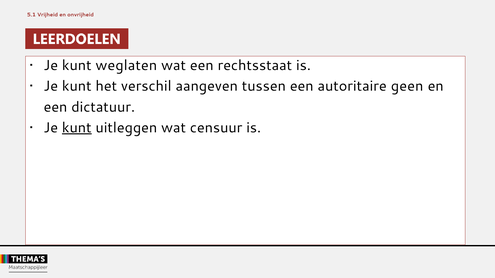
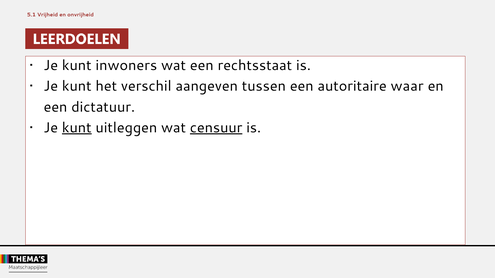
weglaten: weglaten -> inwoners
geen: geen -> waar
censuur underline: none -> present
